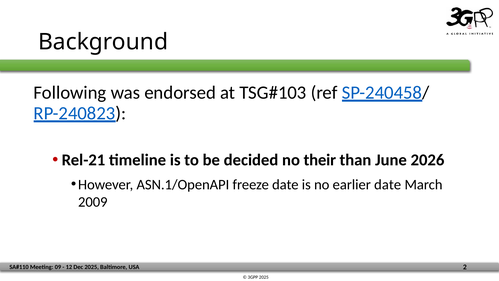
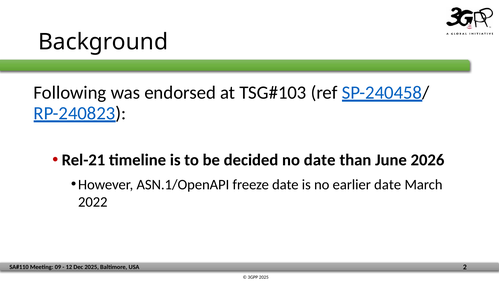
no their: their -> date
2009: 2009 -> 2022
